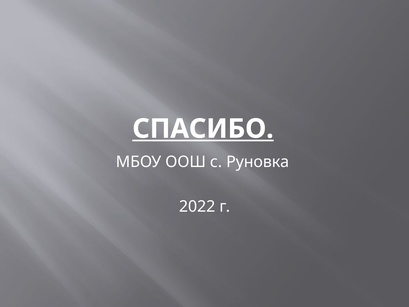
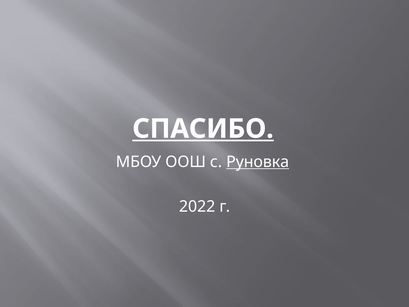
Руновка underline: none -> present
